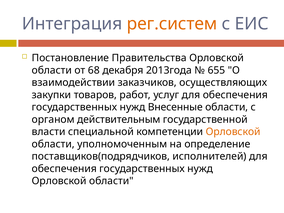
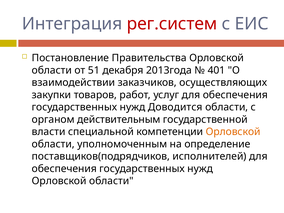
рег.систем colour: orange -> red
68: 68 -> 51
655: 655 -> 401
Внесенные: Внесенные -> Доводится
